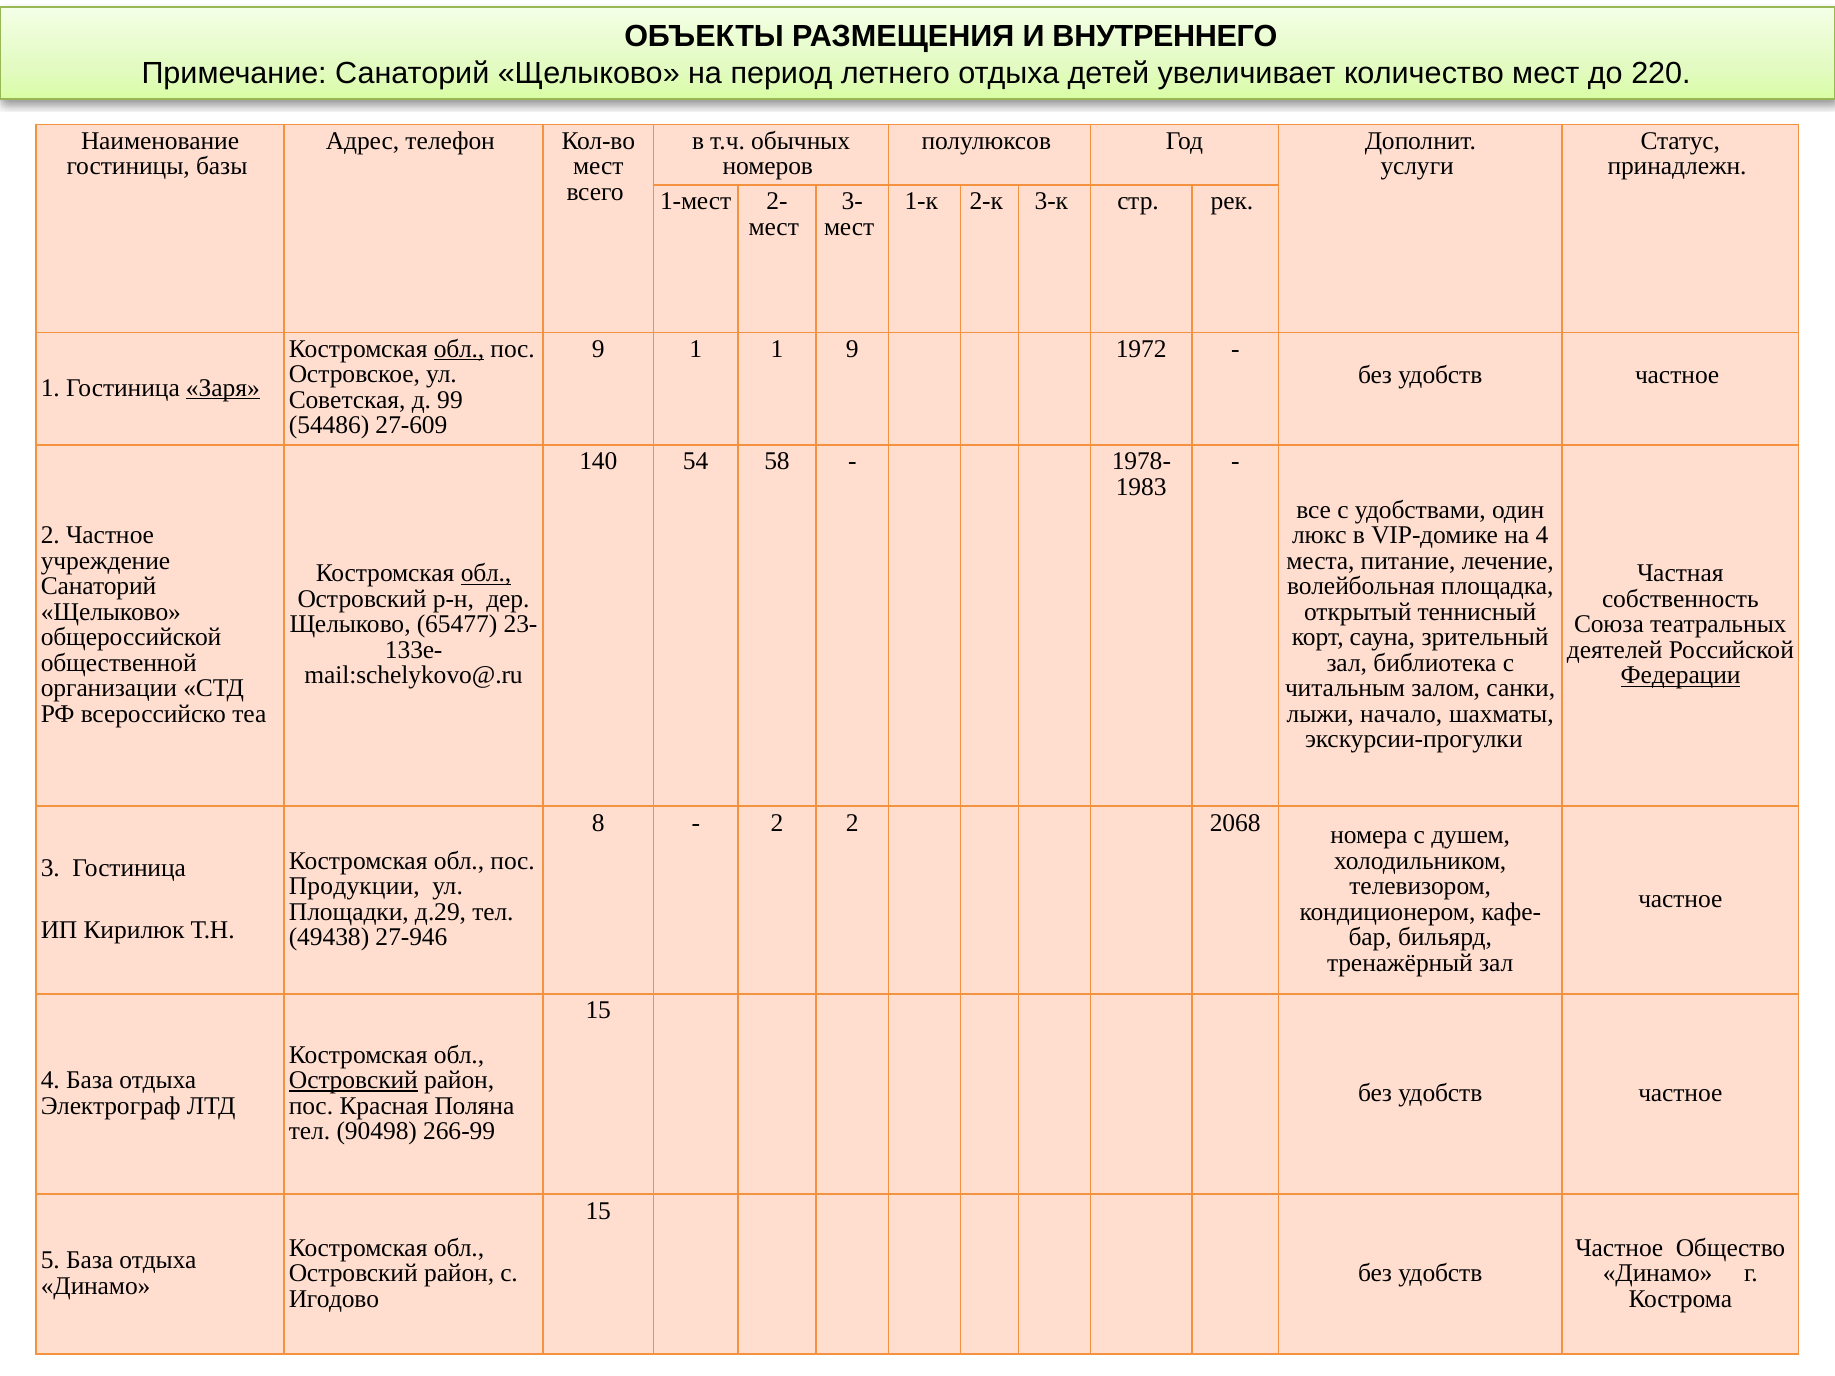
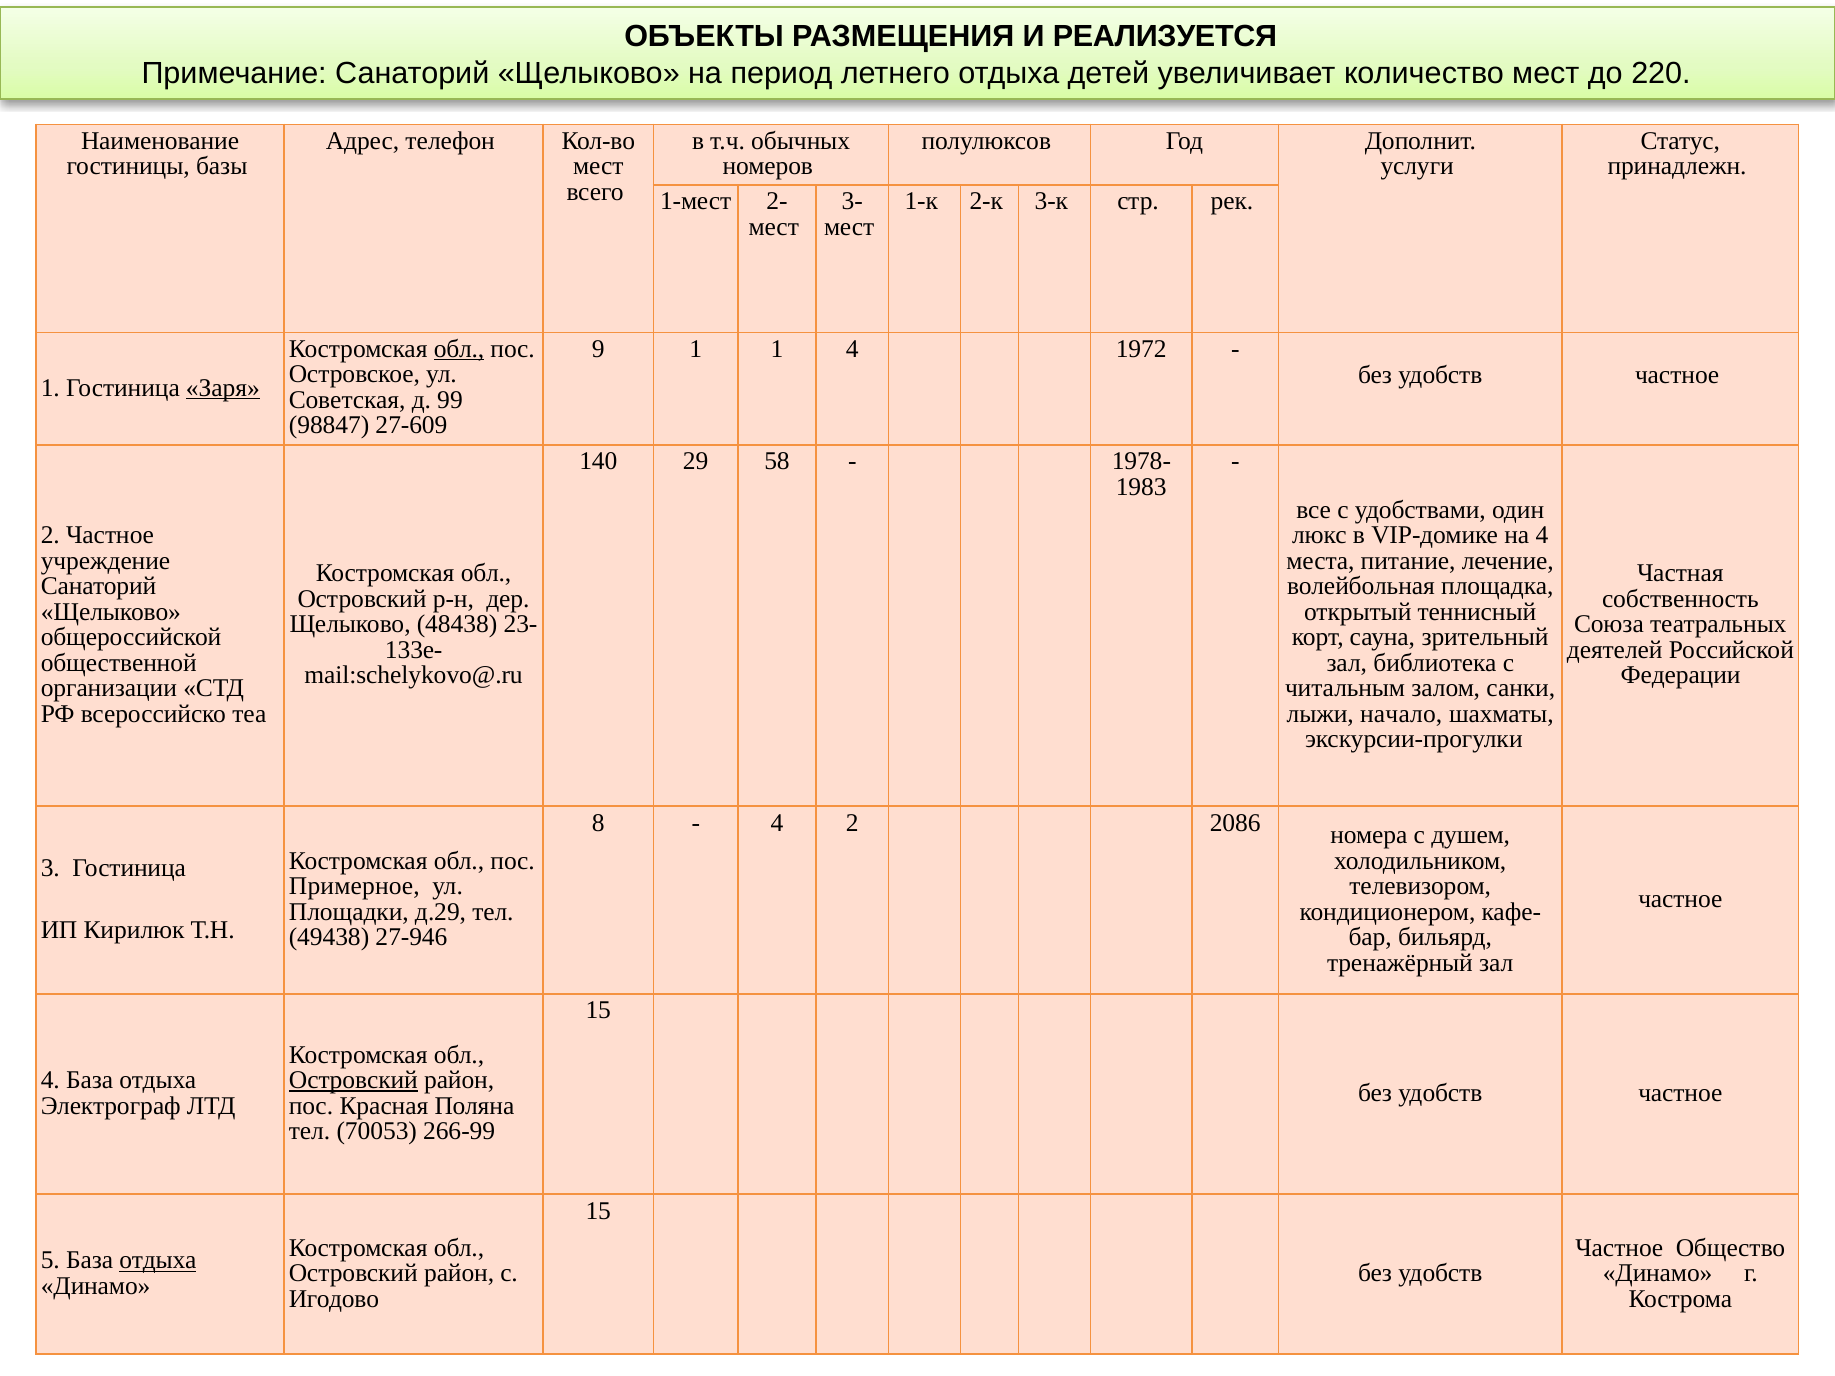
ВНУТРЕННЕГО: ВНУТРЕННЕГО -> РЕАЛИЗУЕТСЯ
1 9: 9 -> 4
54486: 54486 -> 98847
54: 54 -> 29
обл at (486, 574) underline: present -> none
65477: 65477 -> 48438
Федерации underline: present -> none
2 at (777, 823): 2 -> 4
2068: 2068 -> 2086
Продукции: Продукции -> Примерное
90498: 90498 -> 70053
отдыха at (158, 1261) underline: none -> present
